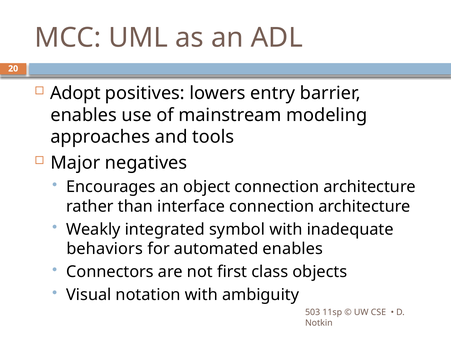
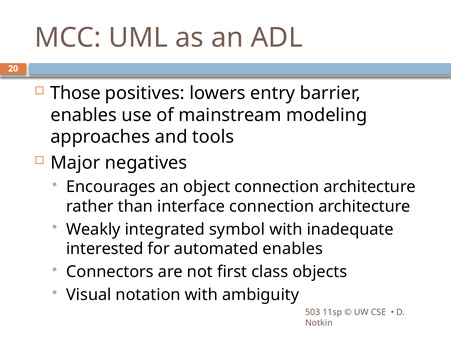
Adopt: Adopt -> Those
behaviors: behaviors -> interested
